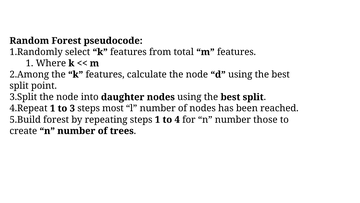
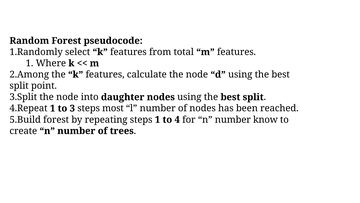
those: those -> know
